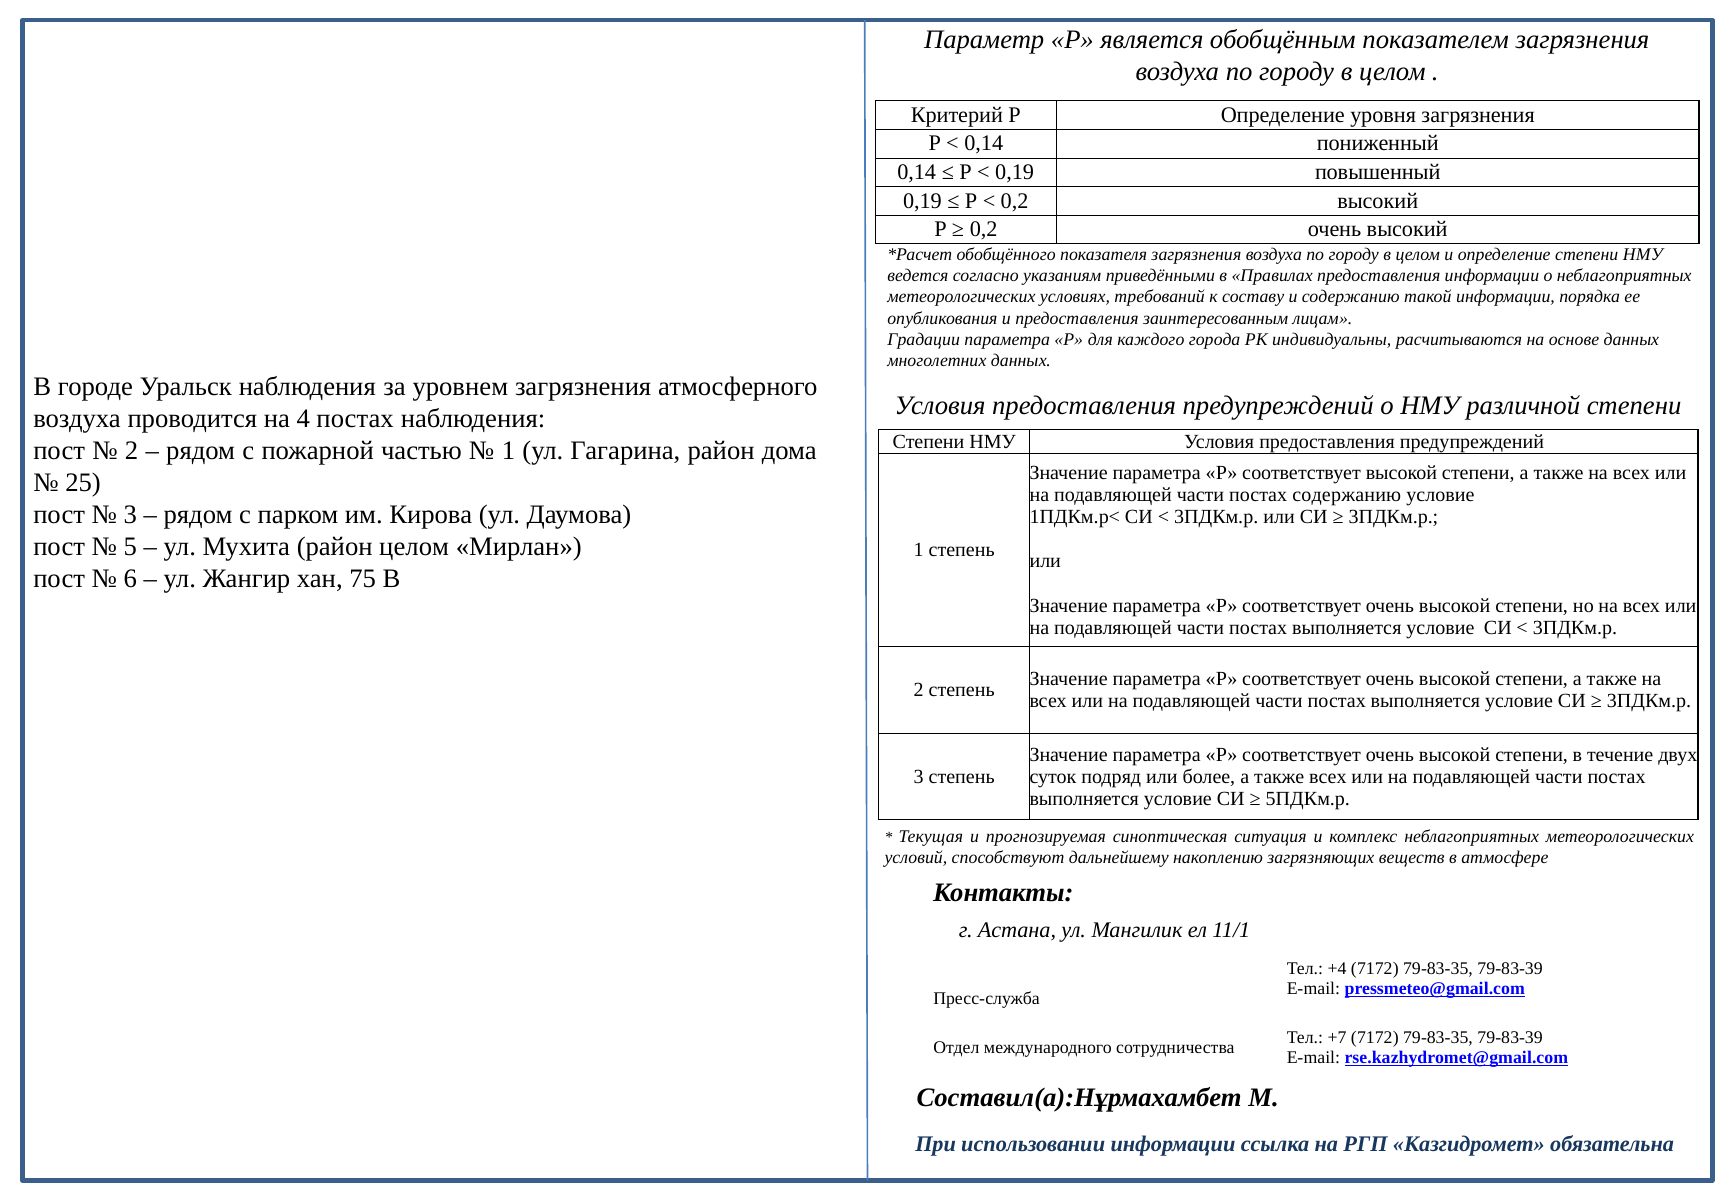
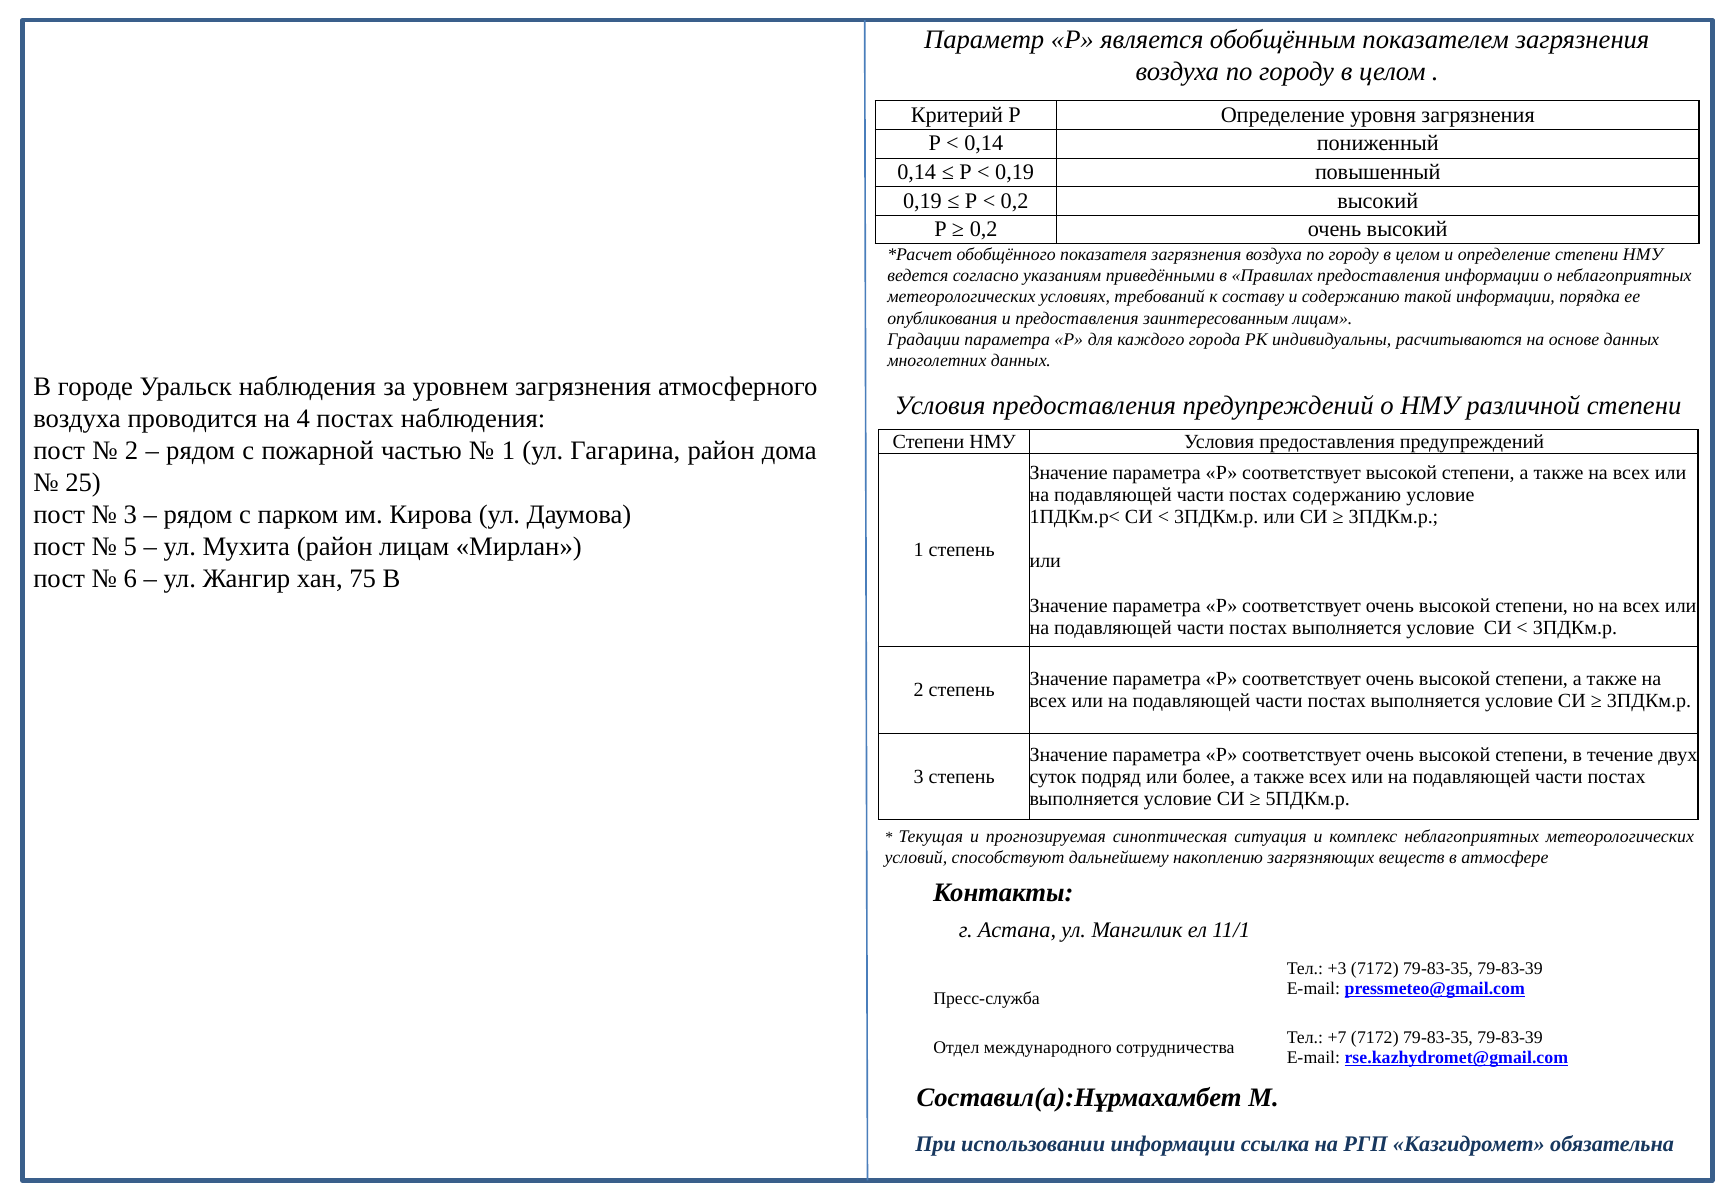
район целом: целом -> лицам
+4: +4 -> +3
